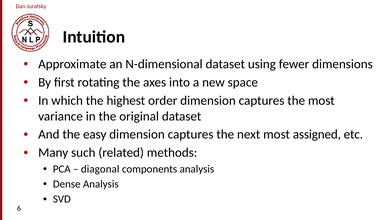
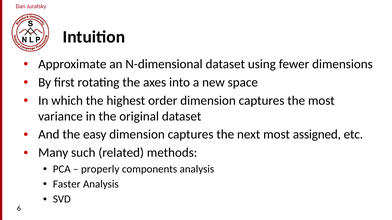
diagonal: diagonal -> properly
Dense: Dense -> Faster
